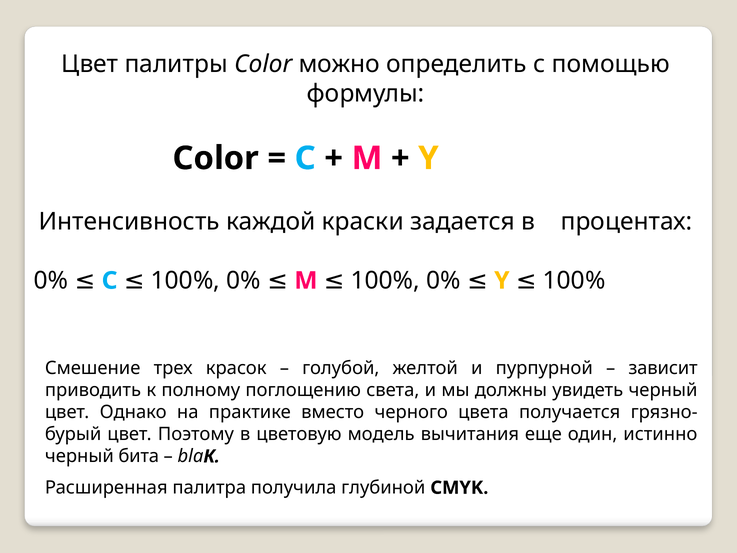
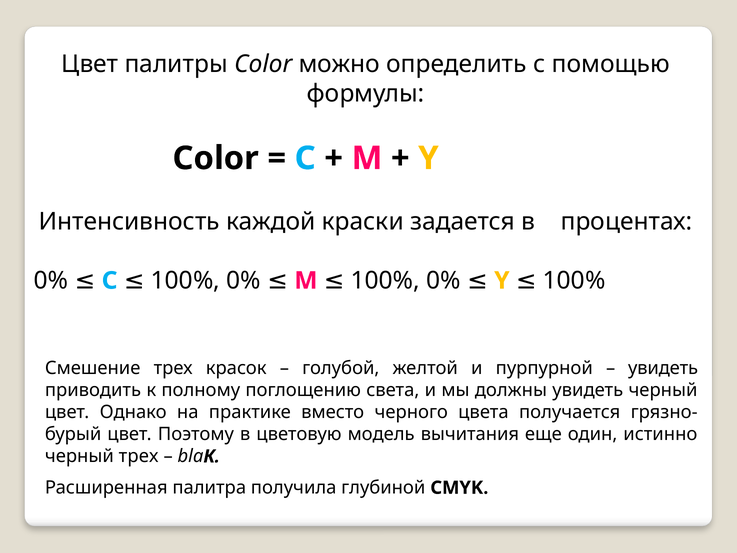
зависит at (663, 368): зависит -> увидеть
черный бита: бита -> трех
